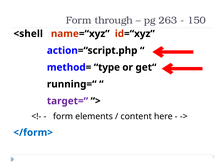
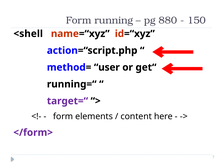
through: through -> running
263: 263 -> 880
type: type -> user
</form> colour: blue -> purple
